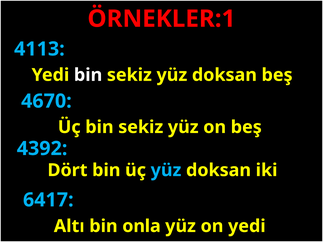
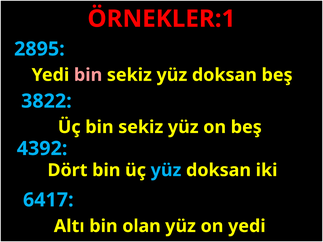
4113: 4113 -> 2895
bin at (88, 75) colour: white -> pink
4670: 4670 -> 3822
onla: onla -> olan
